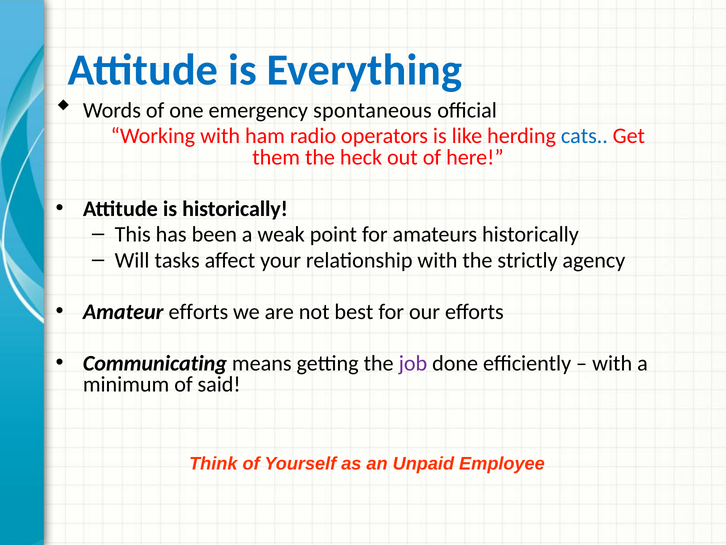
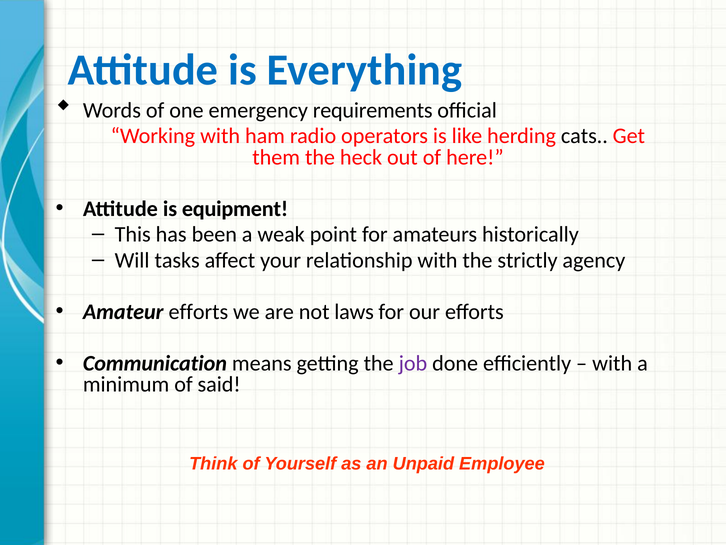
spontaneous: spontaneous -> requirements
cats colour: blue -> black
is historically: historically -> equipment
best: best -> laws
Communicating: Communicating -> Communication
